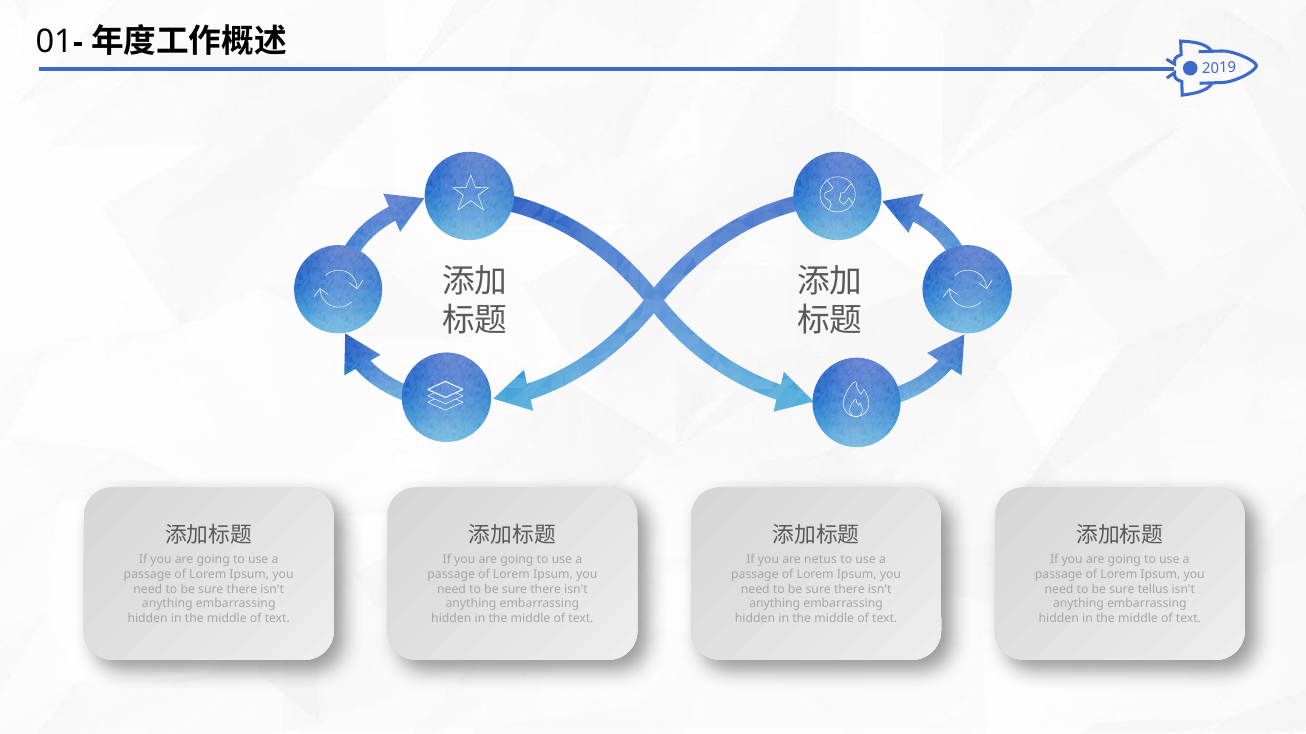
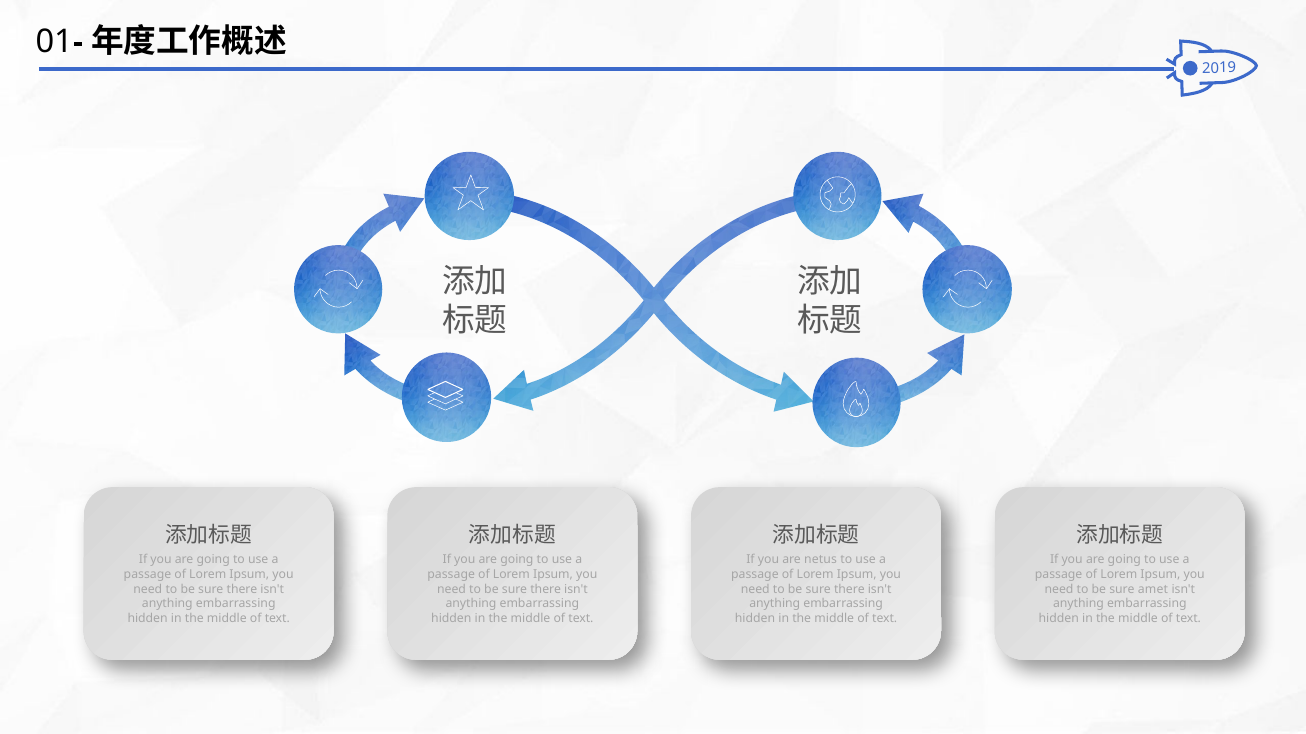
tellus: tellus -> amet
